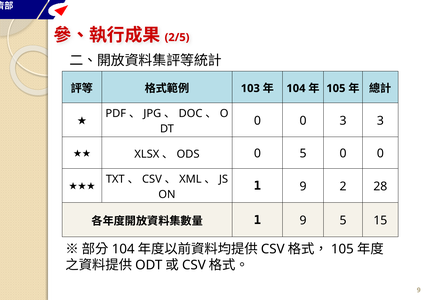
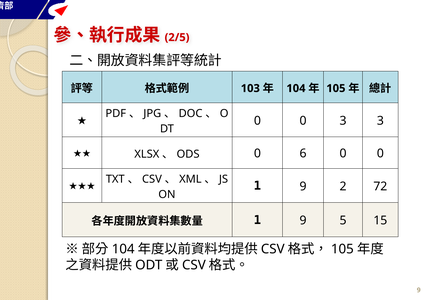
0 5: 5 -> 6
28: 28 -> 72
